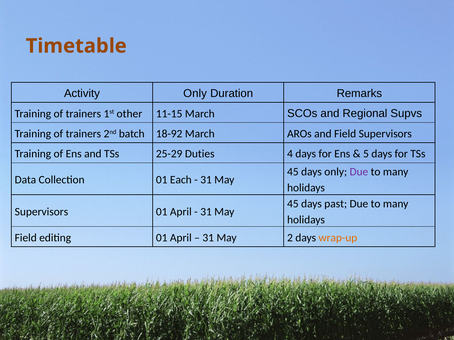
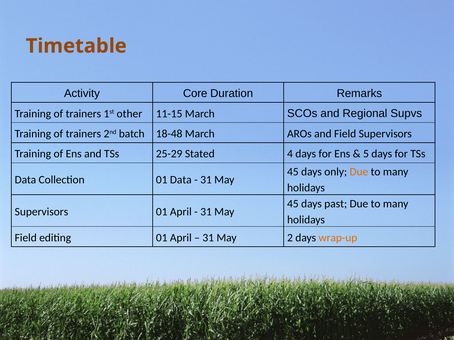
Activity Only: Only -> Core
18-92: 18-92 -> 18-48
Duties: Duties -> Stated
Due at (359, 172) colour: purple -> orange
01 Each: Each -> Data
